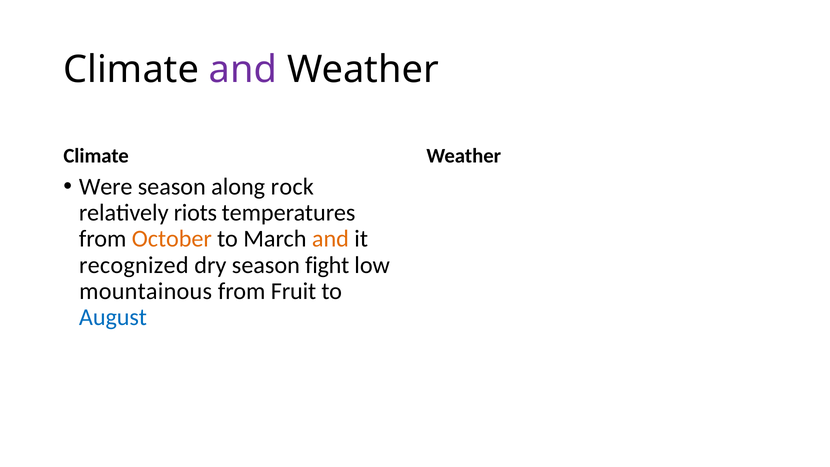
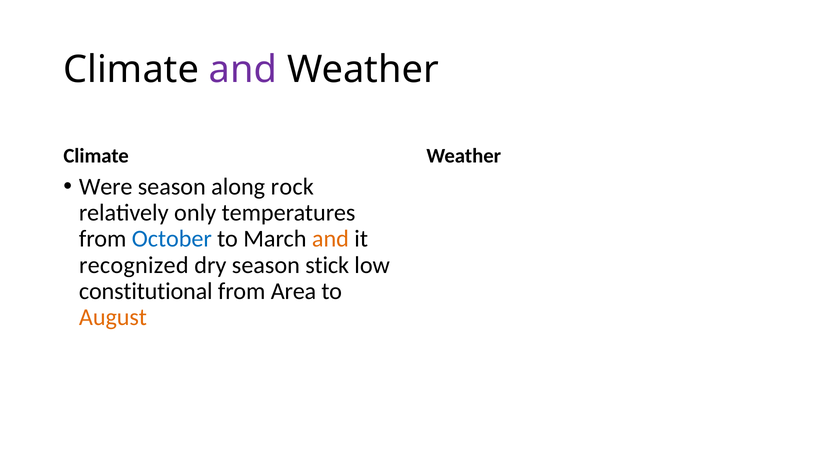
riots: riots -> only
October colour: orange -> blue
fight: fight -> stick
mountainous: mountainous -> constitutional
Fruit: Fruit -> Area
August colour: blue -> orange
